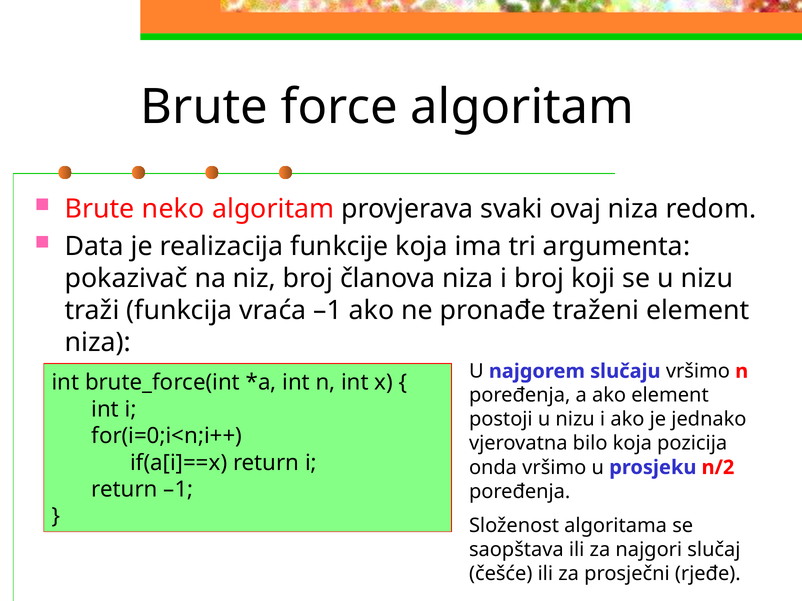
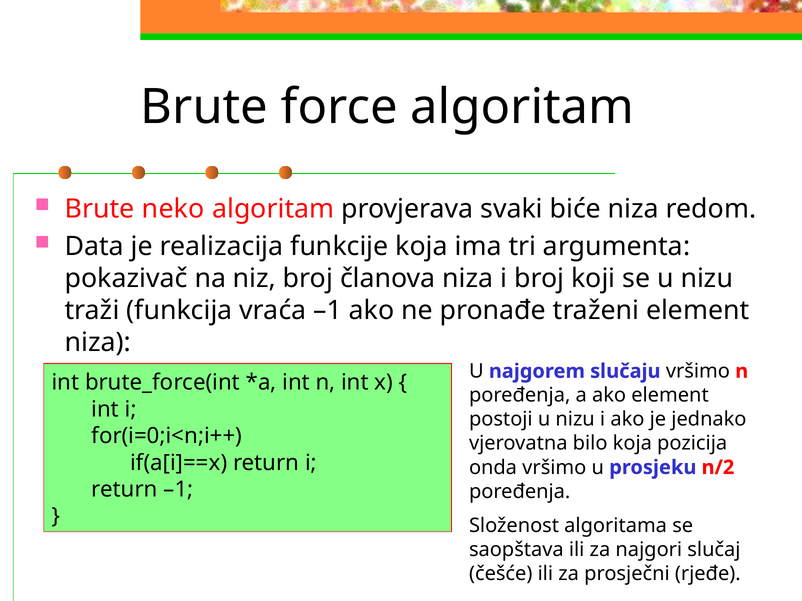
ovaj: ovaj -> biće
